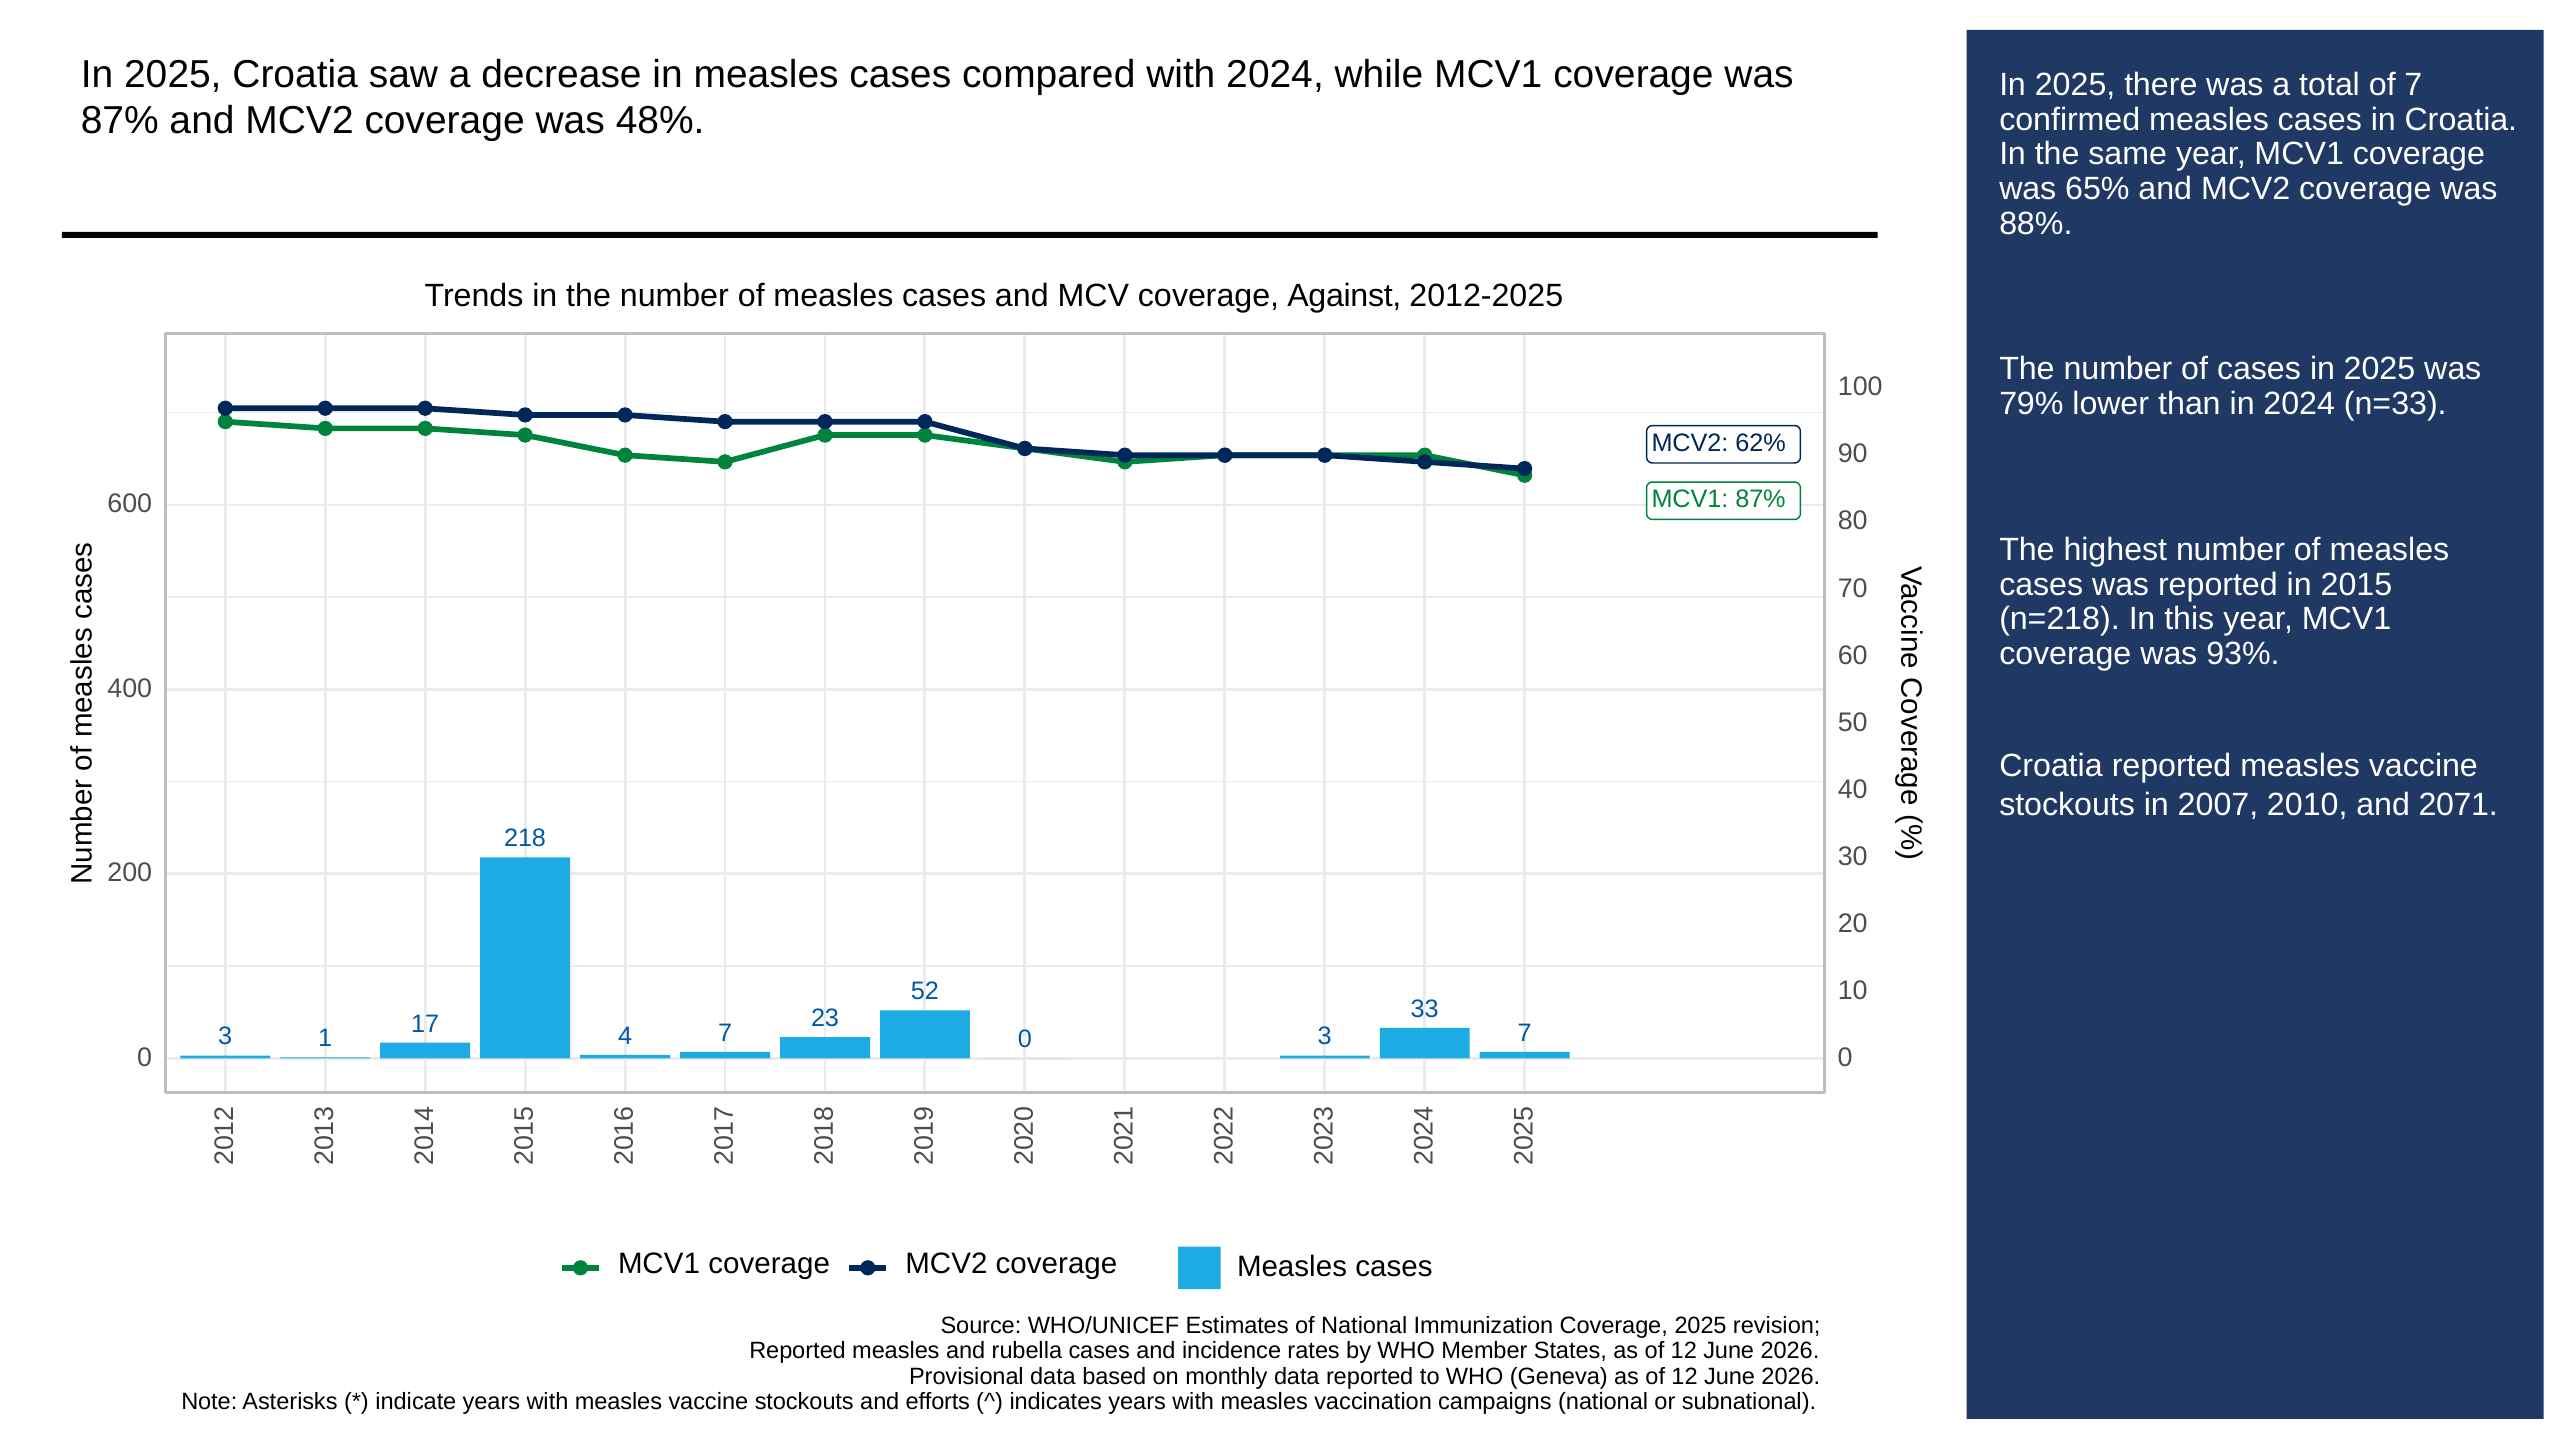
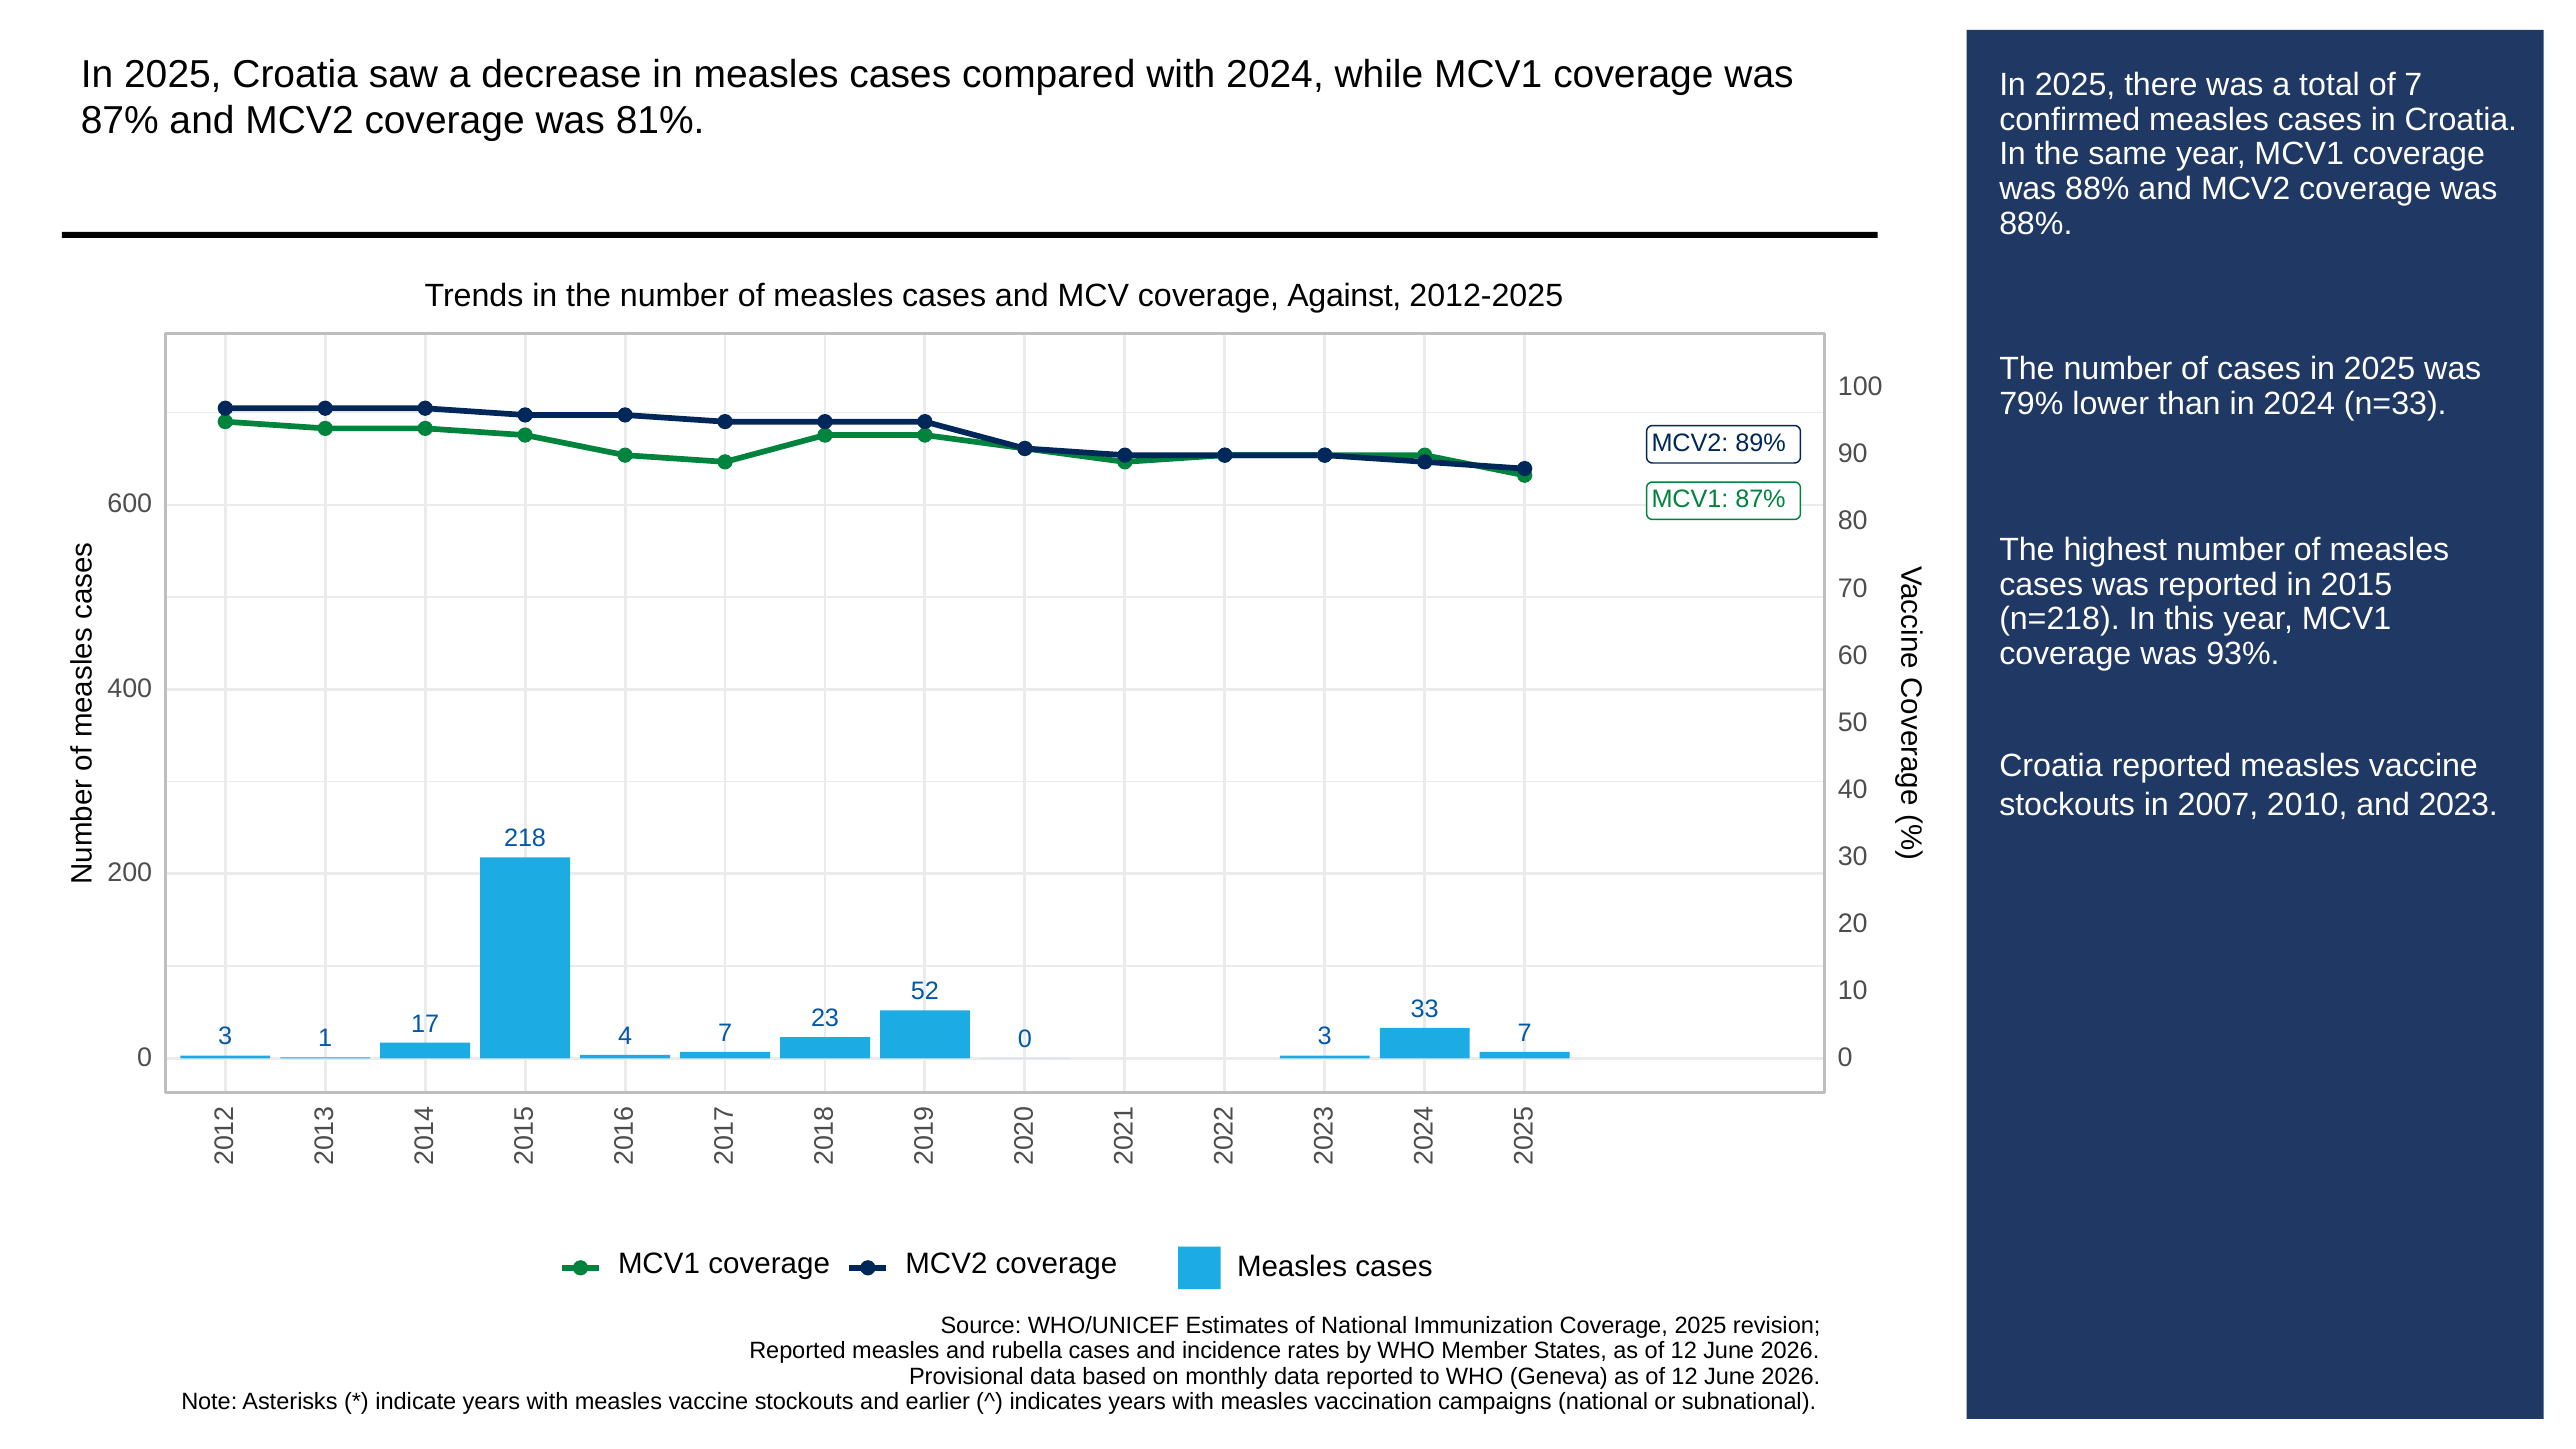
48%: 48% -> 81%
65% at (2097, 189): 65% -> 88%
62%: 62% -> 89%
2071: 2071 -> 2023
efforts: efforts -> earlier
